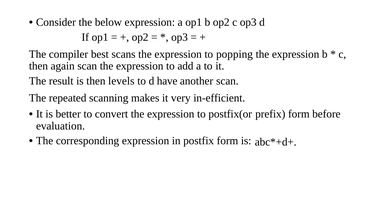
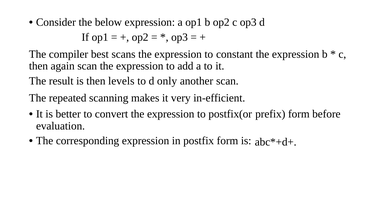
popping: popping -> constant
have: have -> only
